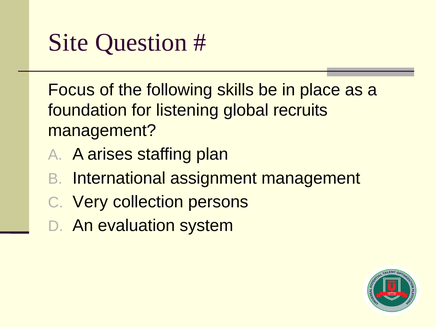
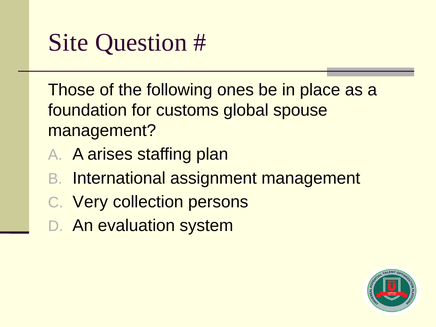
Focus: Focus -> Those
skills: skills -> ones
listening: listening -> customs
recruits: recruits -> spouse
